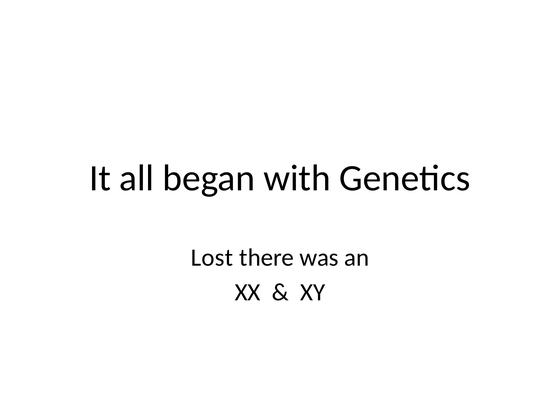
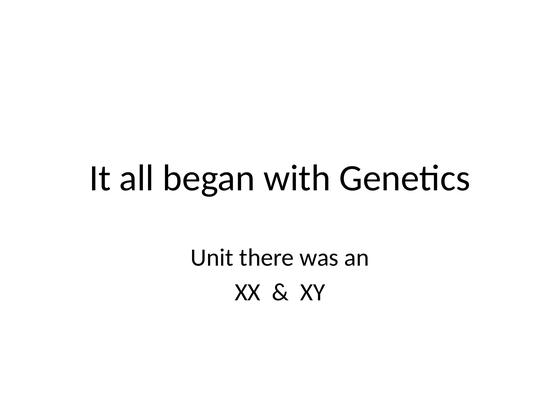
Lost: Lost -> Unit
